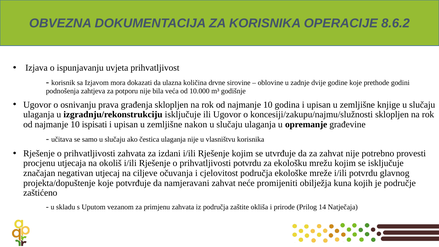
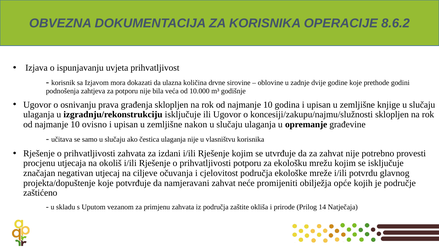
ispisati: ispisati -> ovisno
prihvatljivosti potvrdu: potvrdu -> potporu
kuna: kuna -> opće
